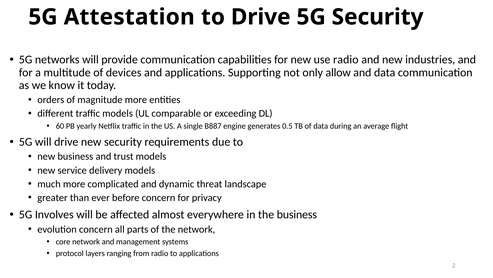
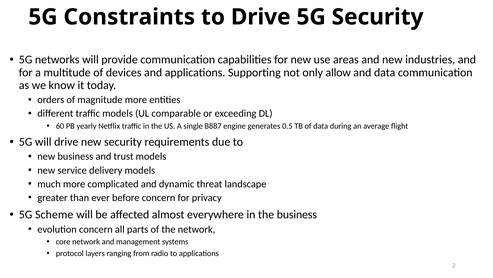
Attestation: Attestation -> Constraints
use radio: radio -> areas
Involves: Involves -> Scheme
